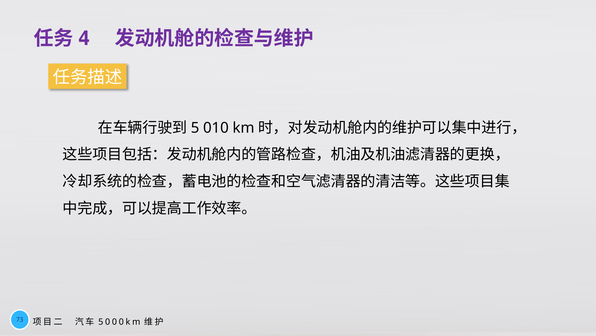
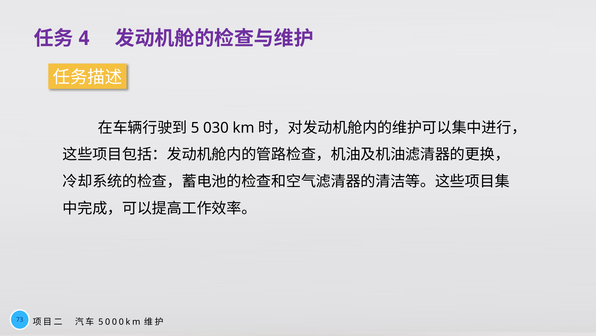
010: 010 -> 030
